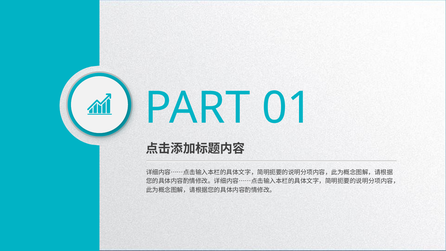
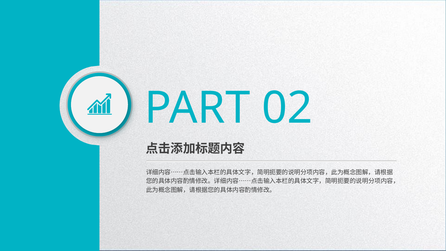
01: 01 -> 02
